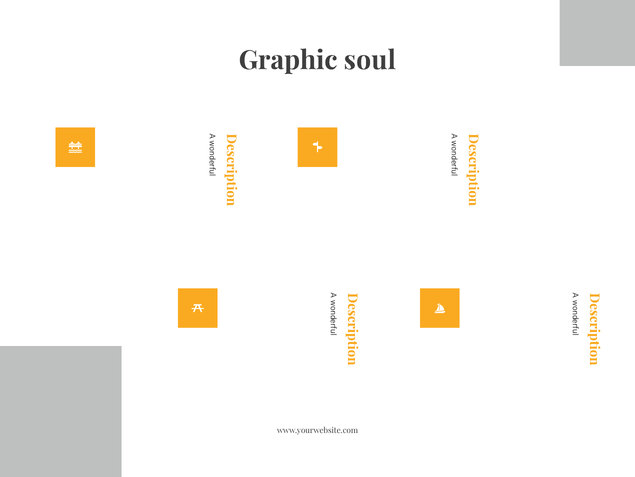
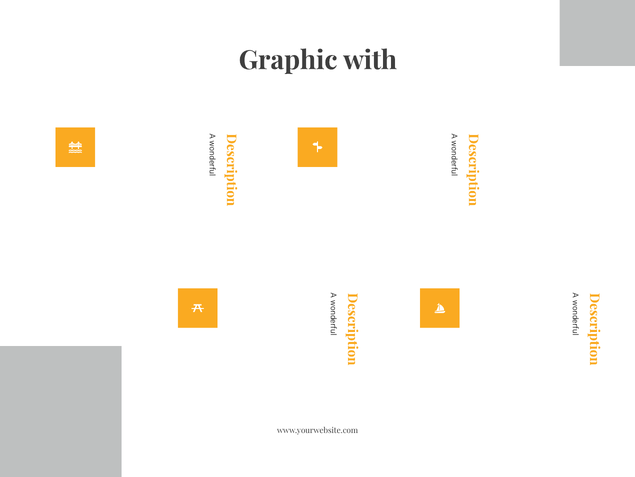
soul: soul -> with
